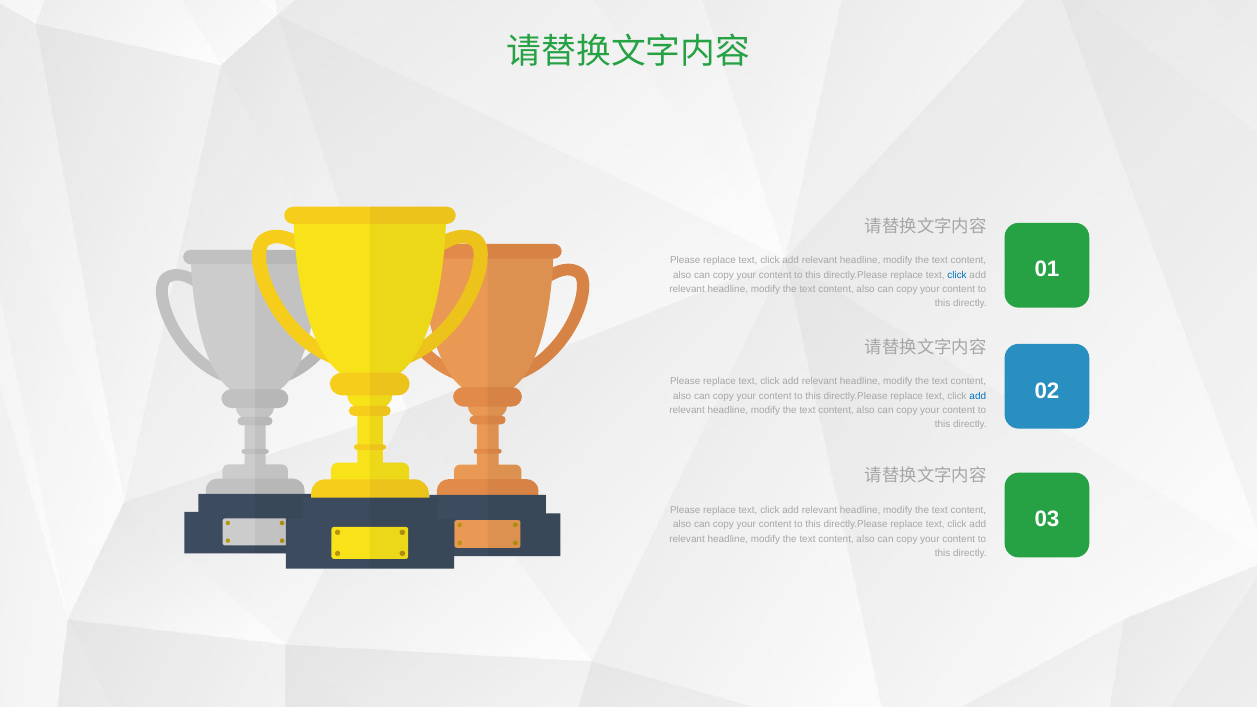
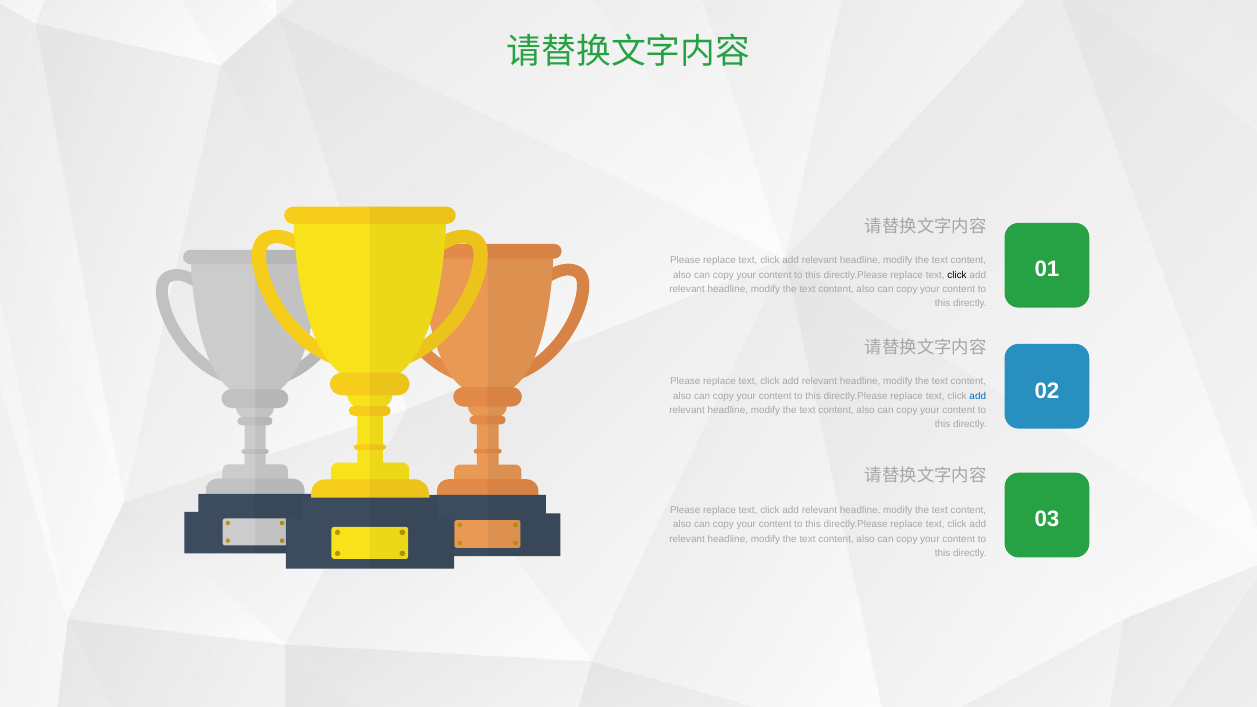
click at (957, 275) colour: blue -> black
